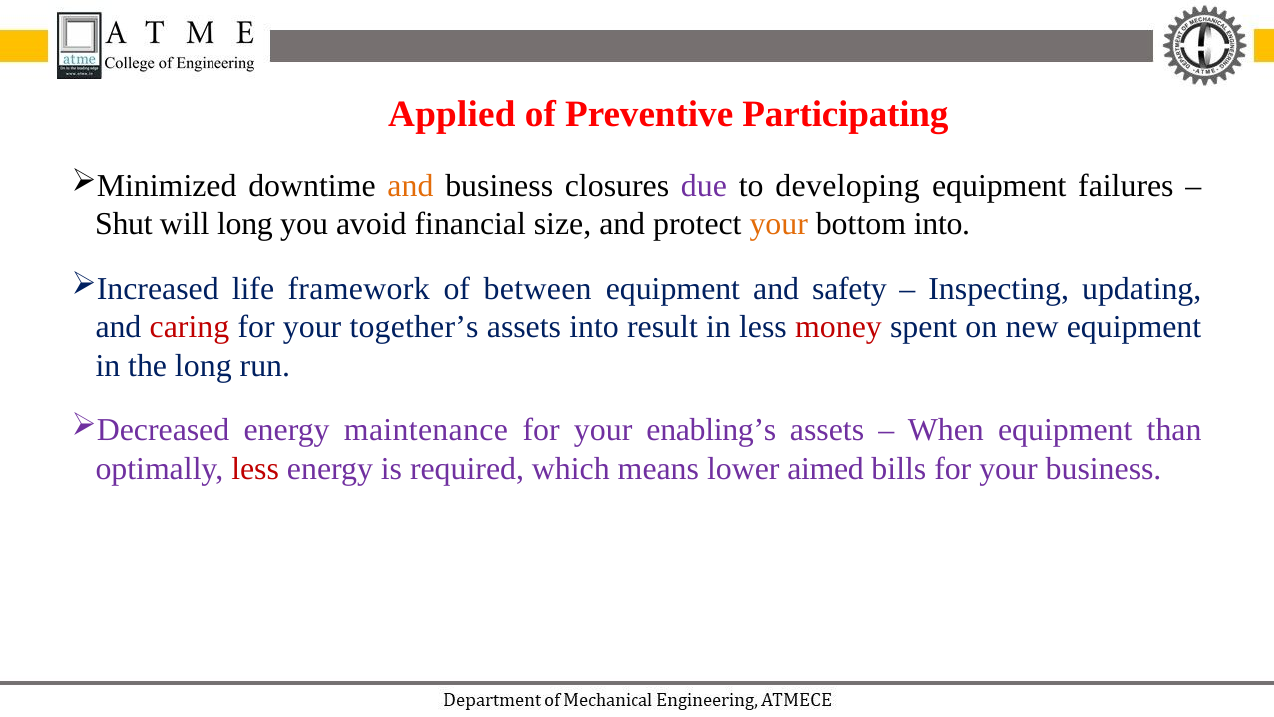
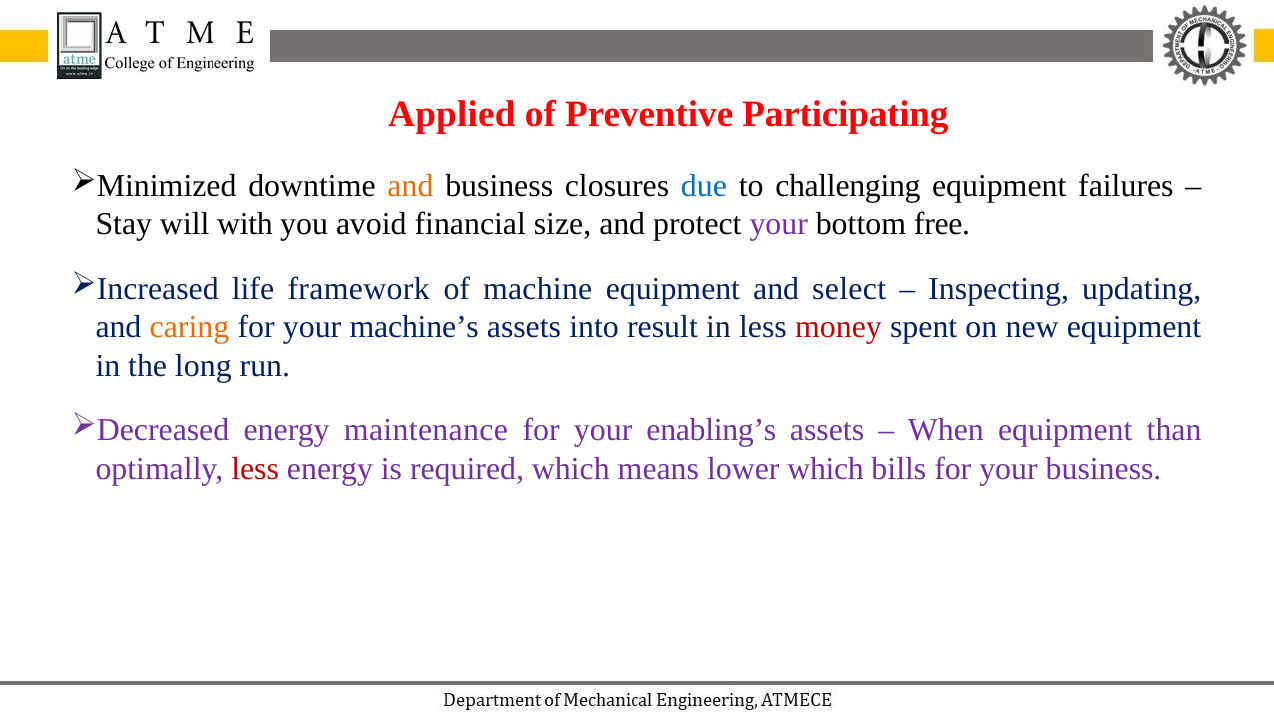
due colour: purple -> blue
developing: developing -> challenging
Shut: Shut -> Stay
will long: long -> with
your at (779, 224) colour: orange -> purple
bottom into: into -> free
between: between -> machine
safety: safety -> select
caring colour: red -> orange
together’s: together’s -> machine’s
lower aimed: aimed -> which
